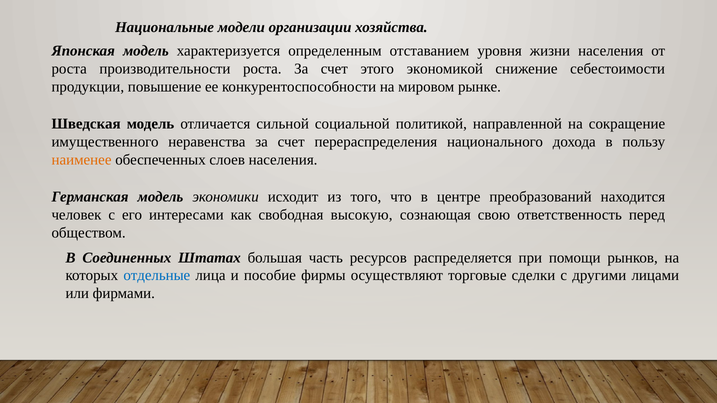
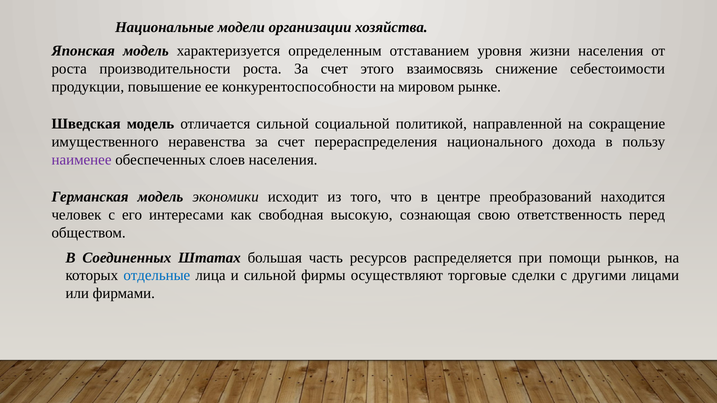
экономикой: экономикой -> взаимосвязь
наименее colour: orange -> purple
и пособие: пособие -> сильной
